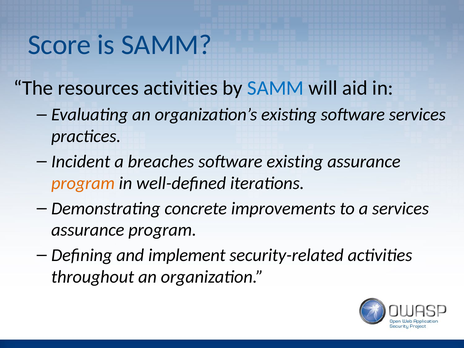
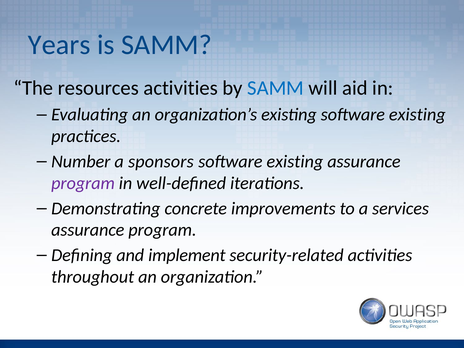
Score: Score -> Years
existing software services: services -> existing
Incident: Incident -> Number
breaches: breaches -> sponsors
program at (83, 183) colour: orange -> purple
